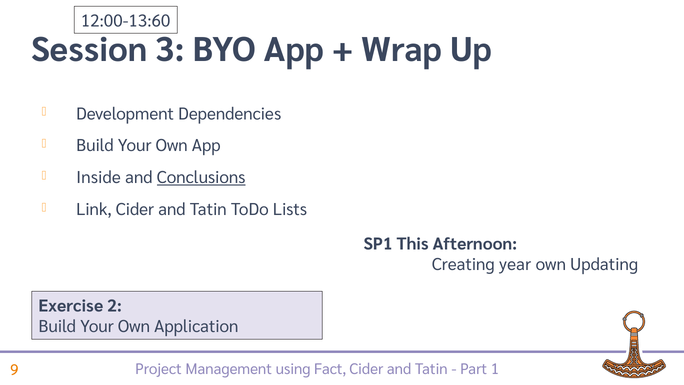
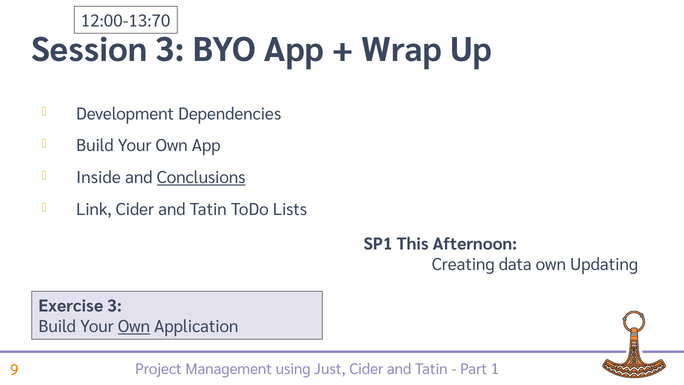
12:00-13:60: 12:00-13:60 -> 12:00-13:70
year: year -> data
Exercise 2: 2 -> 3
Own at (134, 327) underline: none -> present
Fact: Fact -> Just
